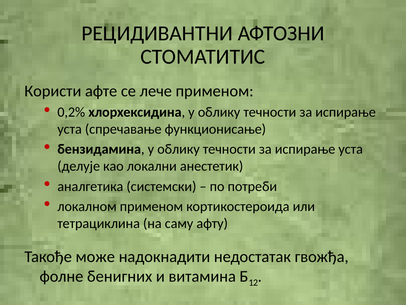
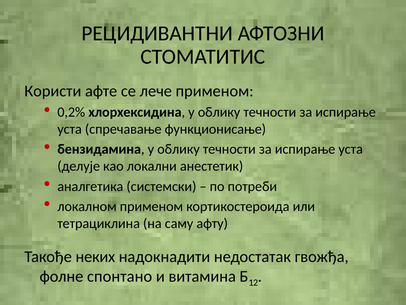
може: може -> неких
бенигних: бенигних -> спонтано
